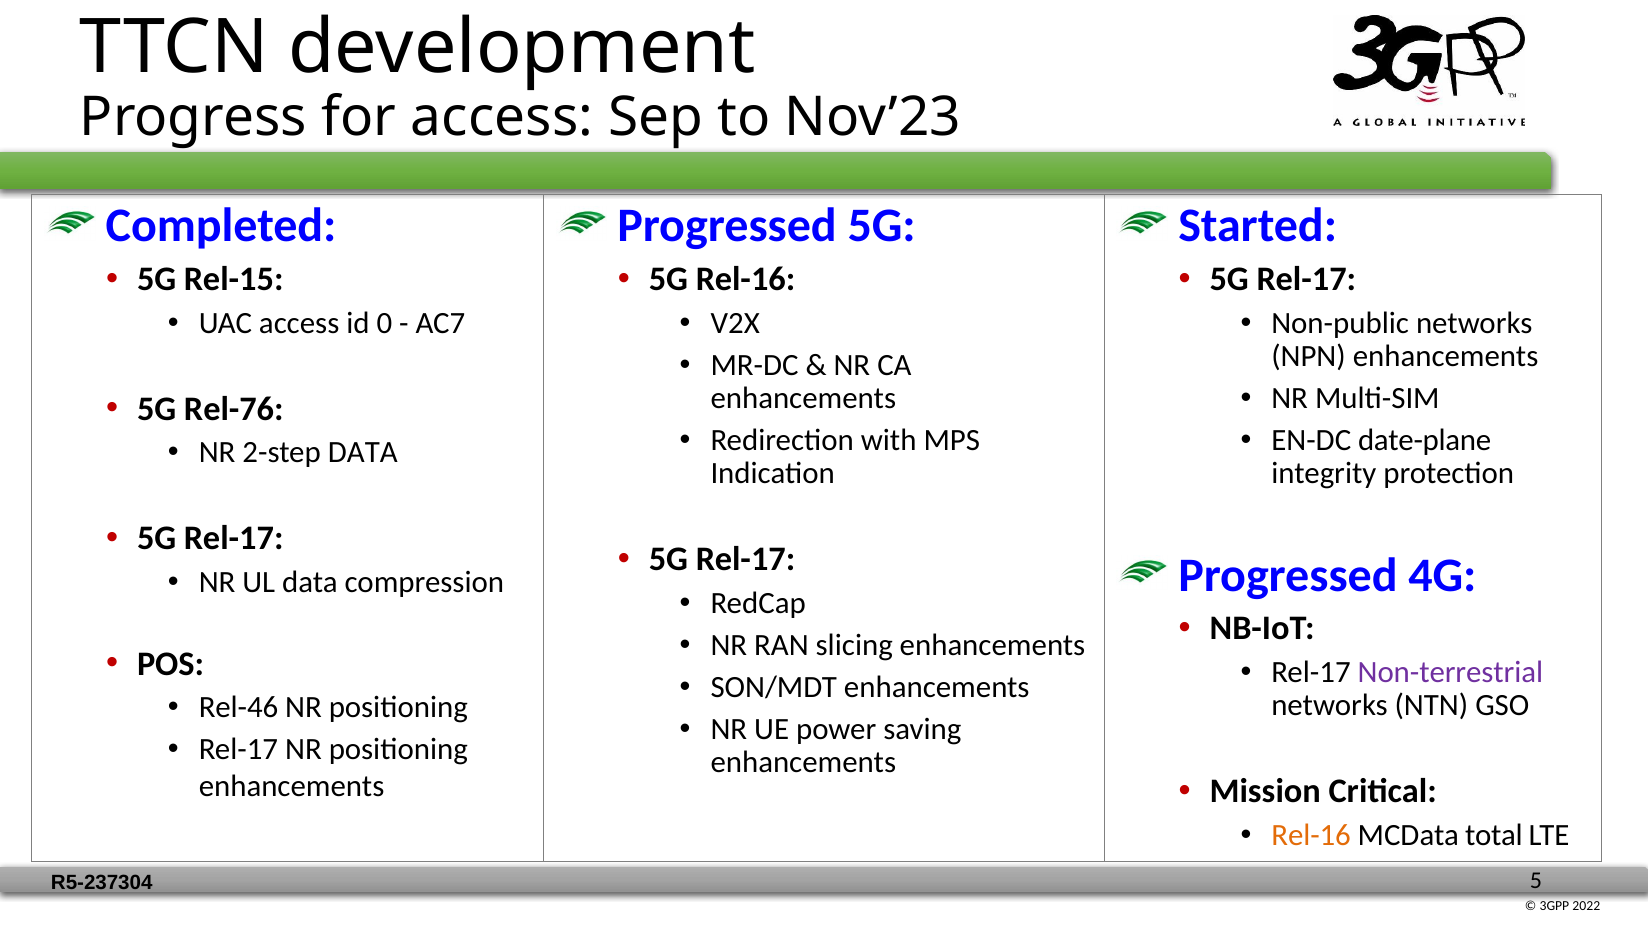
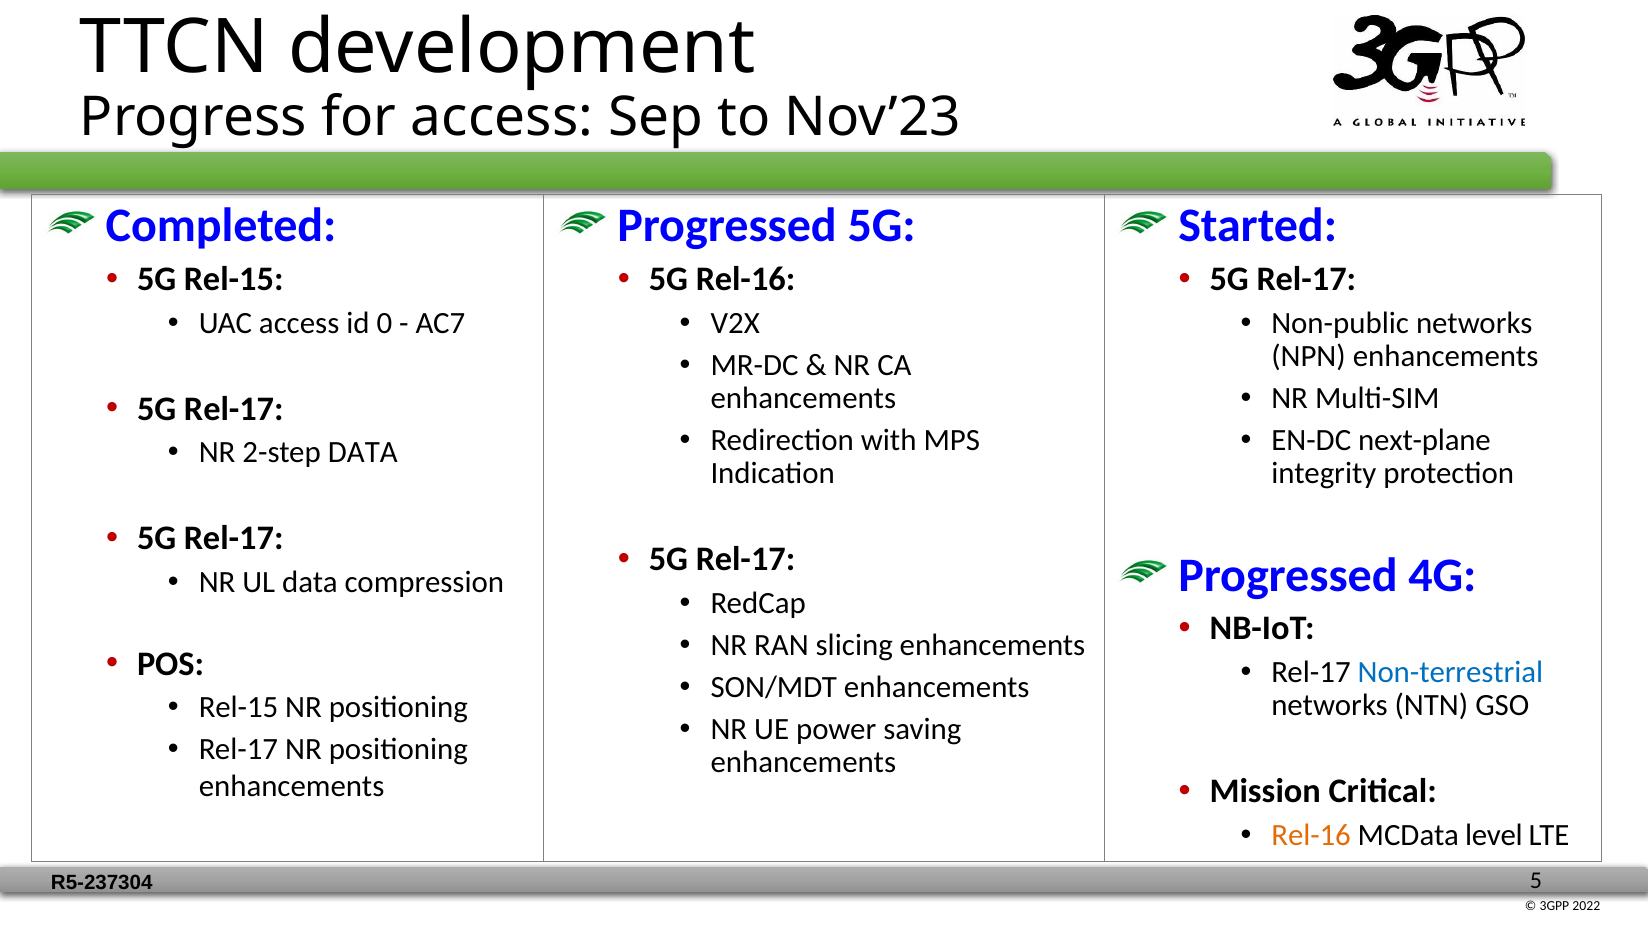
Rel-76 at (234, 409): Rel-76 -> Rel-17
date-plane: date-plane -> next-plane
Non-terrestrial colour: purple -> blue
Rel-46 at (239, 708): Rel-46 -> Rel-15
total: total -> level
